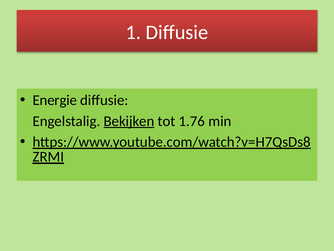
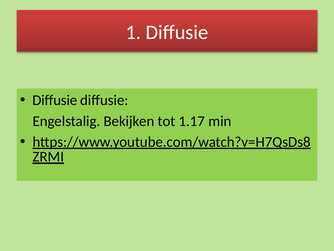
Energie at (55, 100): Energie -> Diffusie
Bekijken underline: present -> none
1.76: 1.76 -> 1.17
